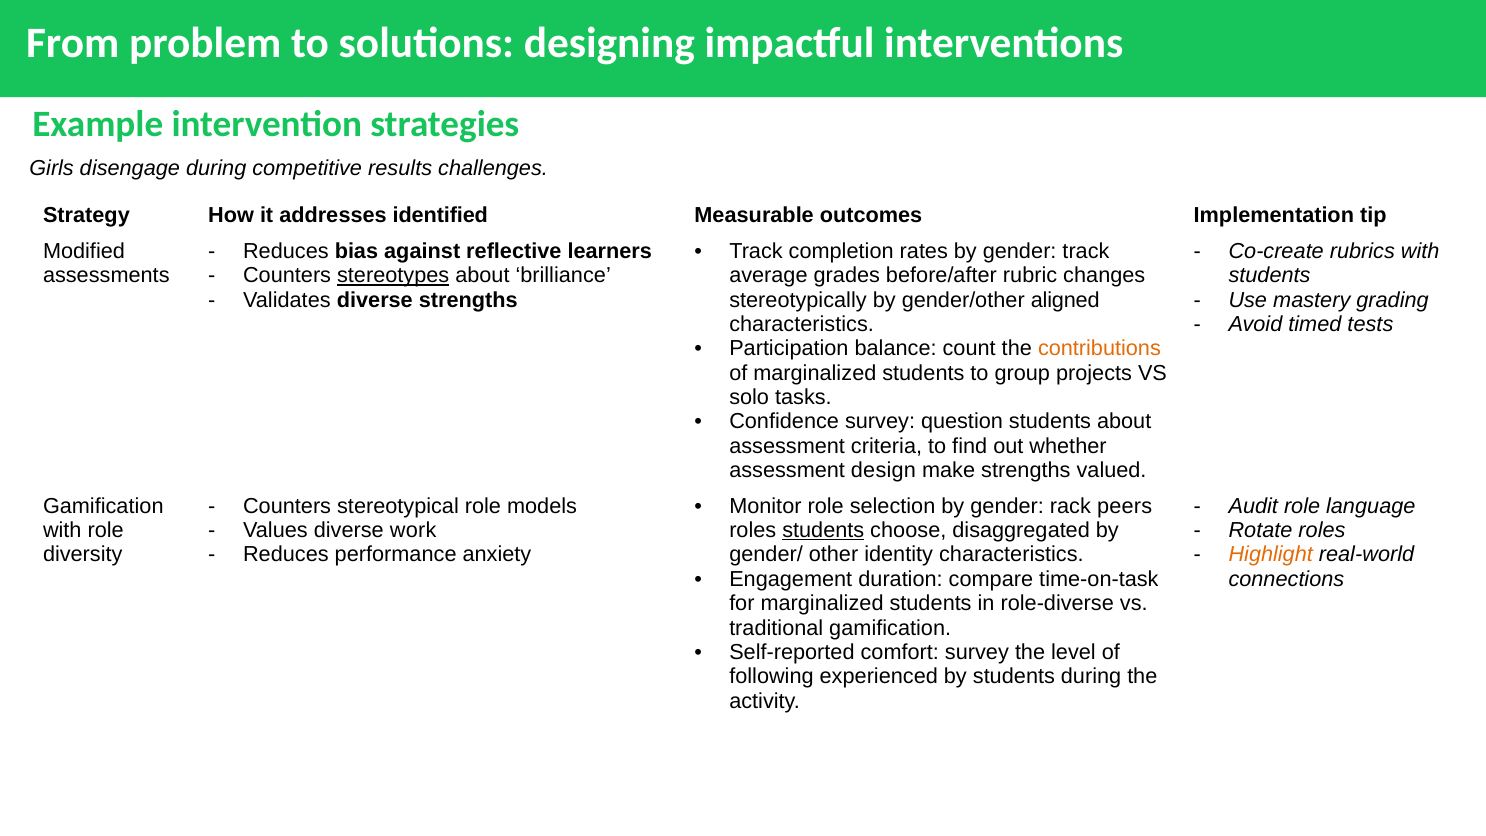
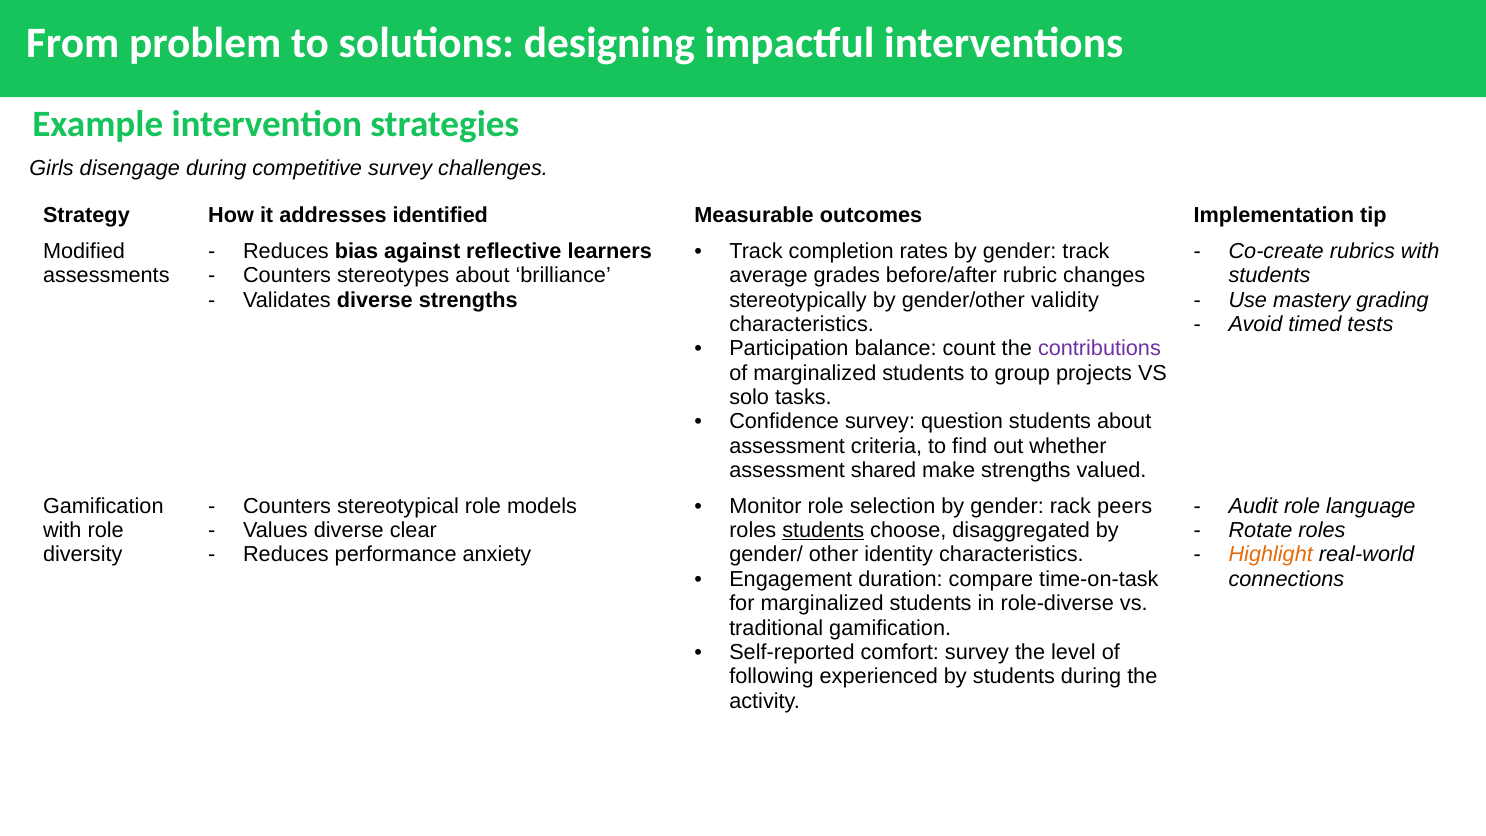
competitive results: results -> survey
stereotypes underline: present -> none
aligned: aligned -> validity
contributions colour: orange -> purple
design: design -> shared
work: work -> clear
